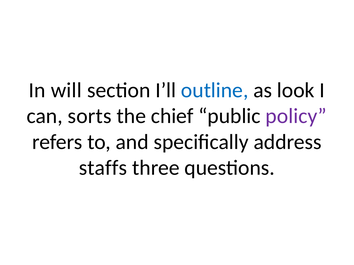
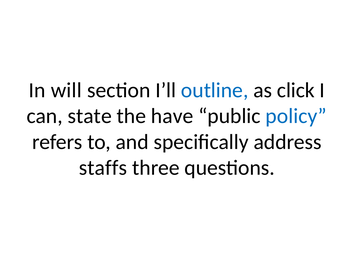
look: look -> click
sorts: sorts -> state
chief: chief -> have
policy colour: purple -> blue
